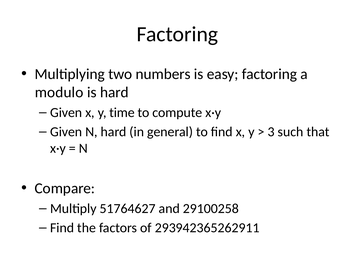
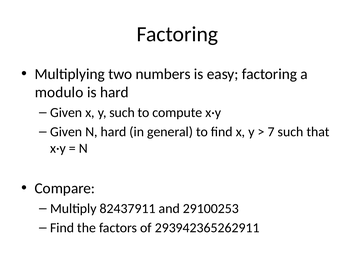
y time: time -> such
3: 3 -> 7
51764627: 51764627 -> 82437911
29100258: 29100258 -> 29100253
